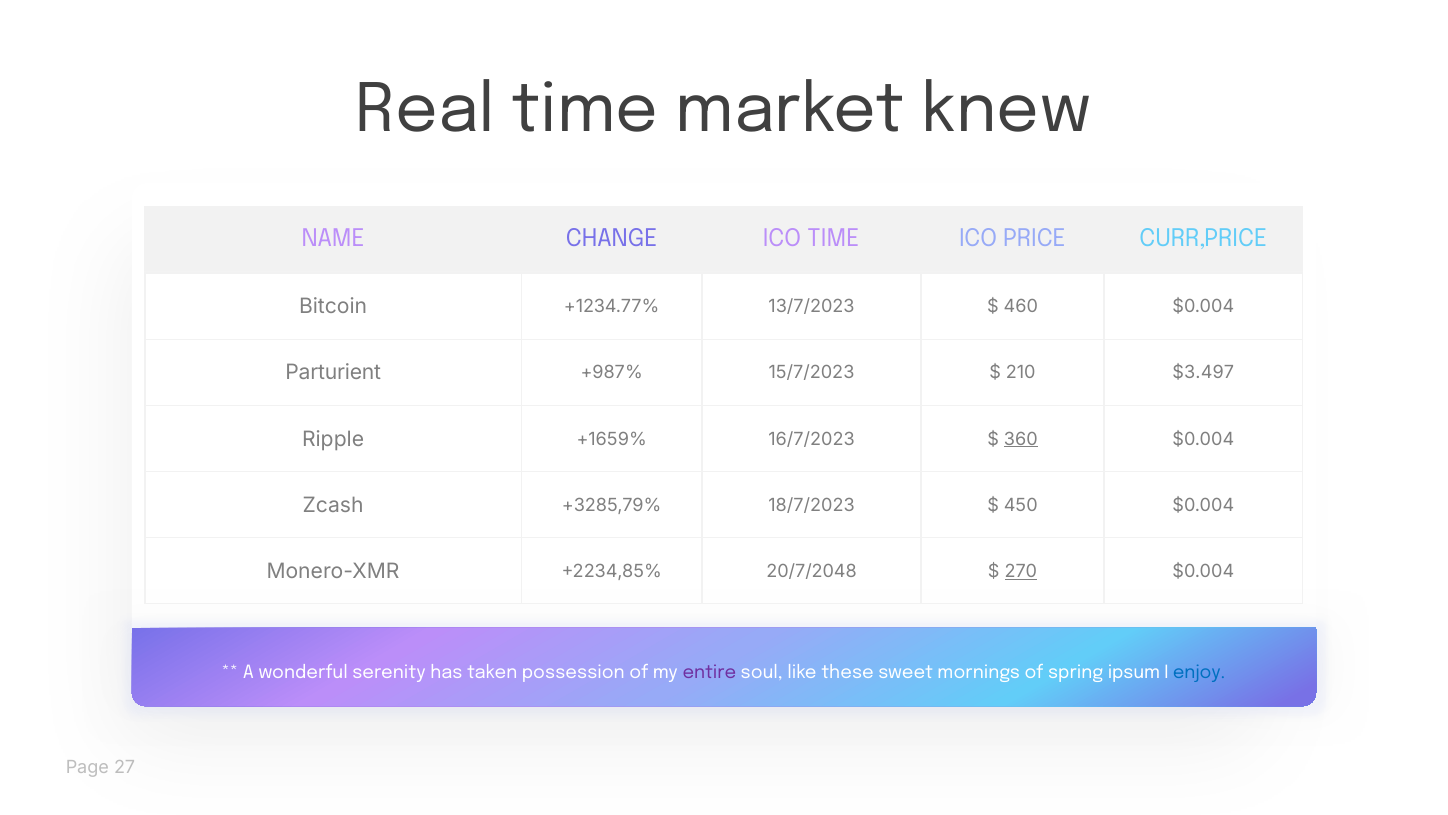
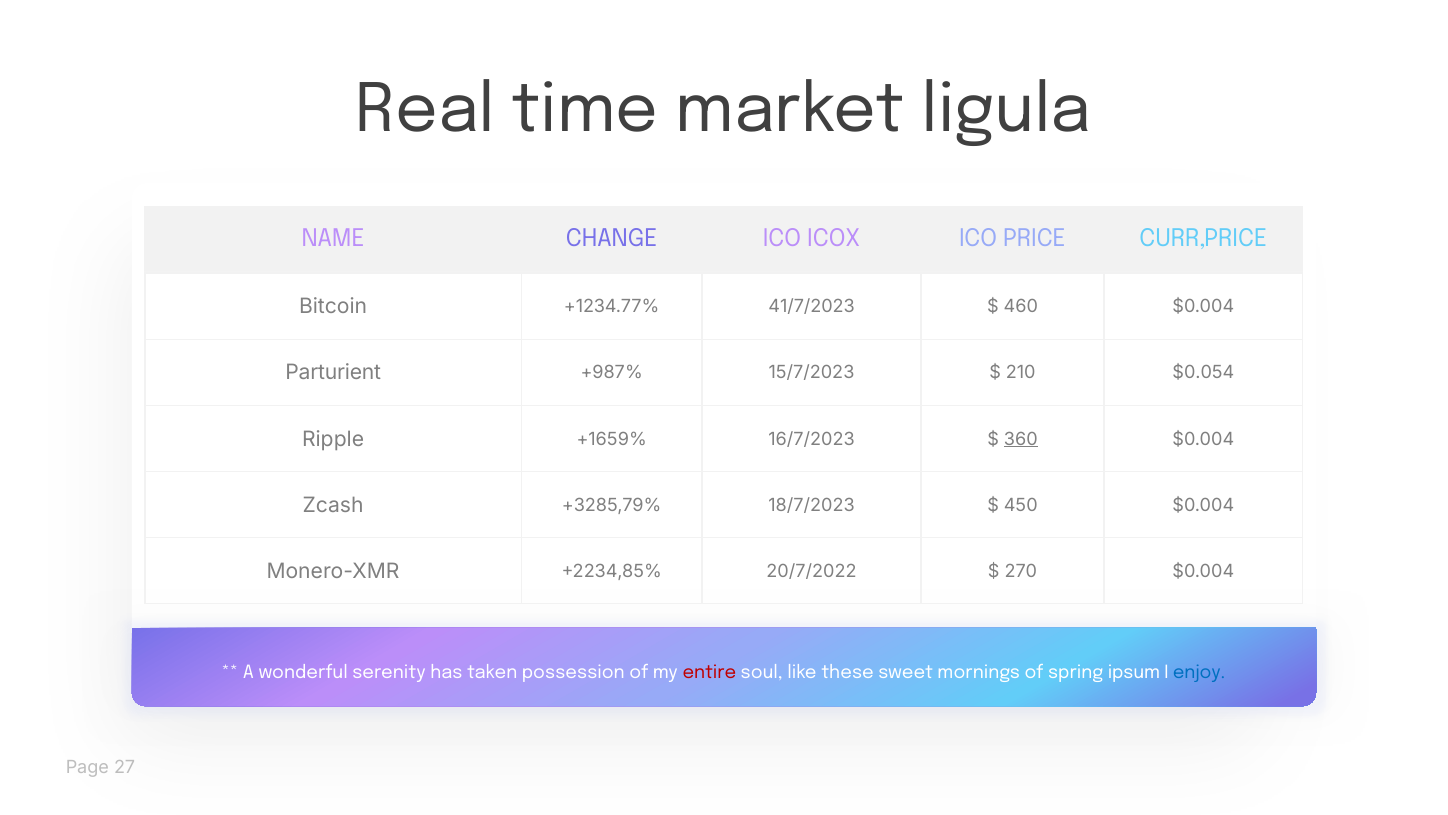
knew: knew -> ligula
ICO TIME: TIME -> ICOX
13/7/2023: 13/7/2023 -> 41/7/2023
$3.497: $3.497 -> $0.054
20/7/2048: 20/7/2048 -> 20/7/2022
270 underline: present -> none
entire colour: purple -> red
